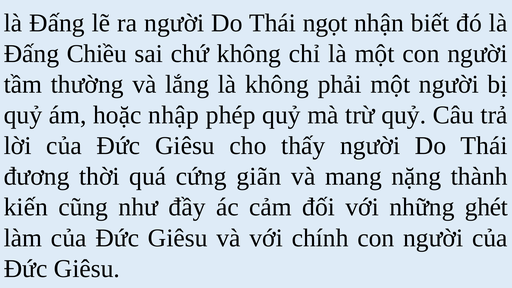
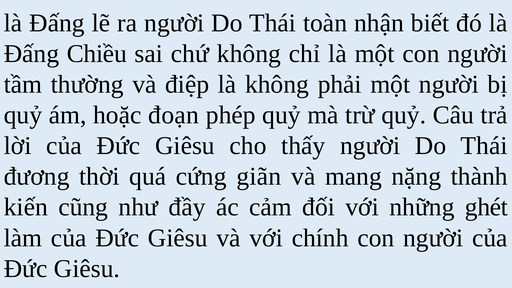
ngọt: ngọt -> toàn
lắng: lắng -> điệp
nhập: nhập -> đoạn
